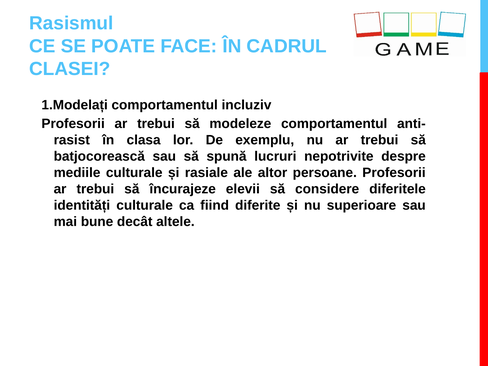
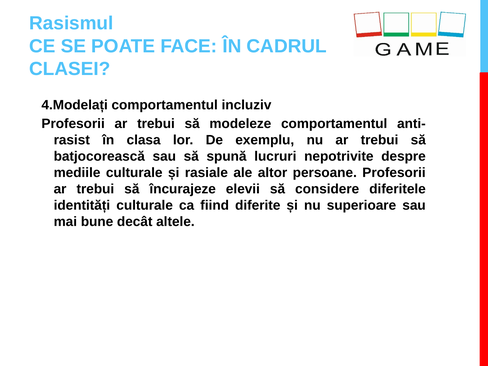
1.Modelați: 1.Modelați -> 4.Modelați
